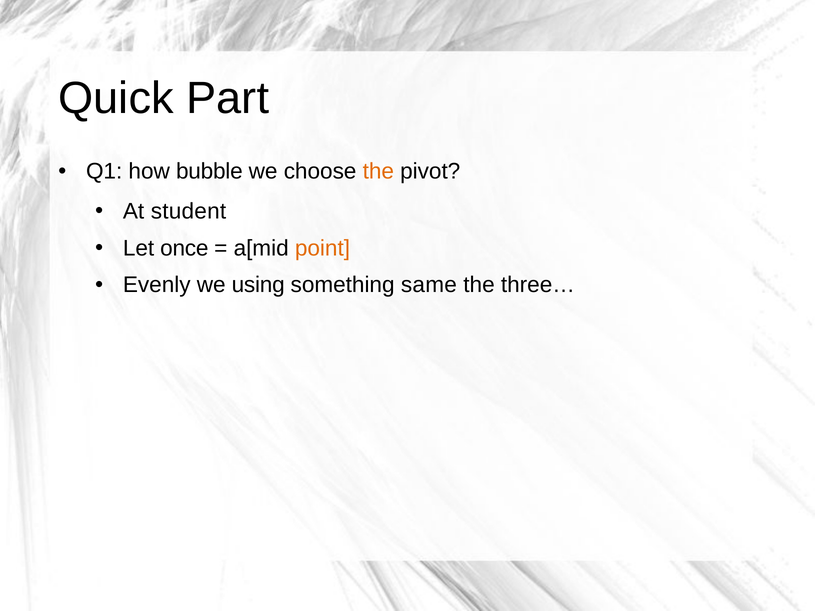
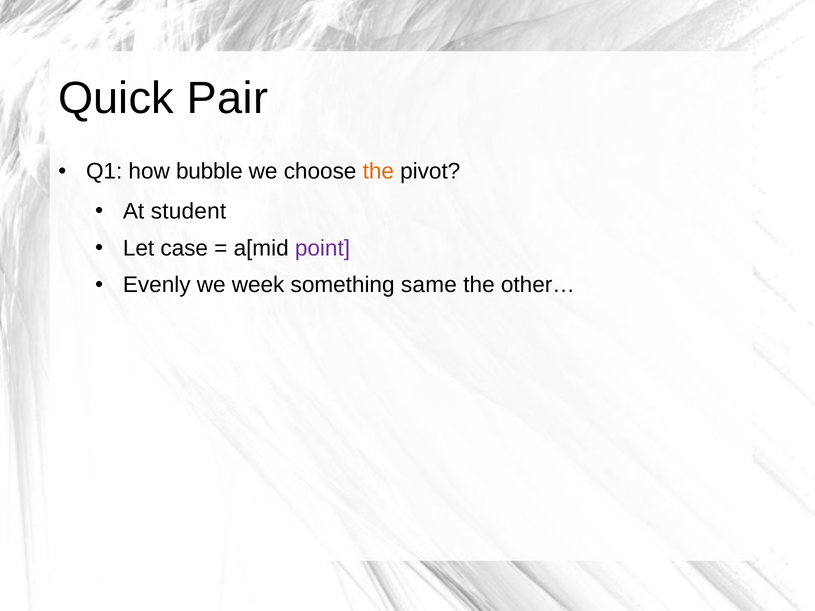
Part: Part -> Pair
once: once -> case
point colour: orange -> purple
using: using -> week
three…: three… -> other…
